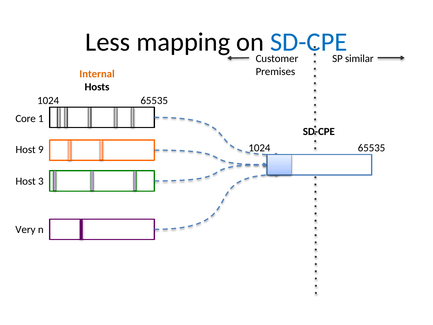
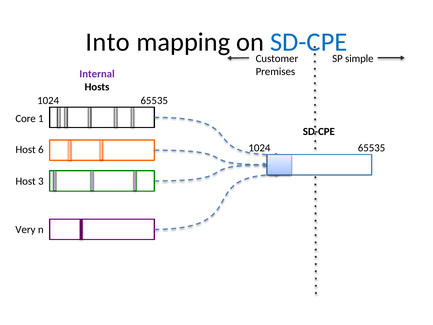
Less: Less -> Into
similar: similar -> simple
Internal colour: orange -> purple
9: 9 -> 6
